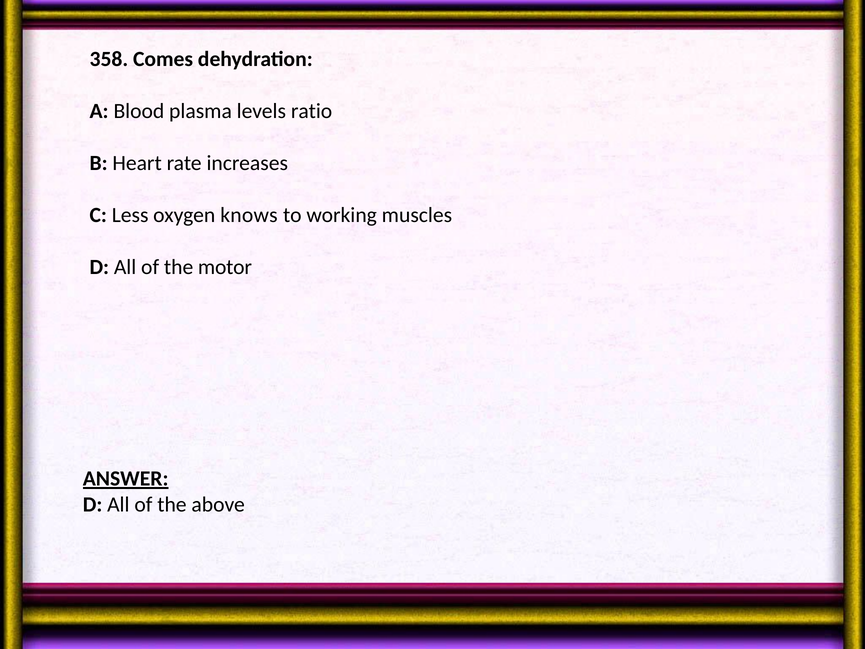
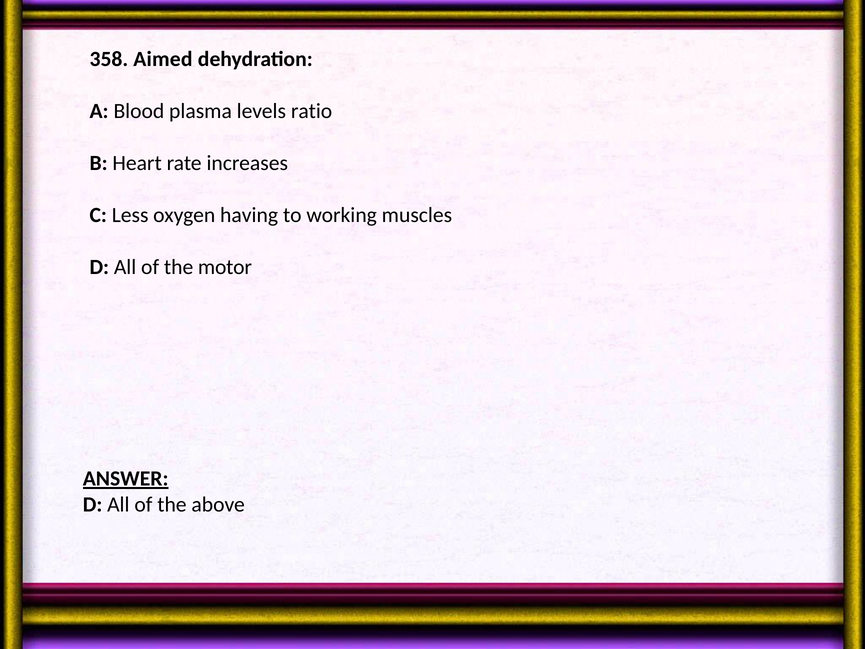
Comes: Comes -> Aimed
knows: knows -> having
